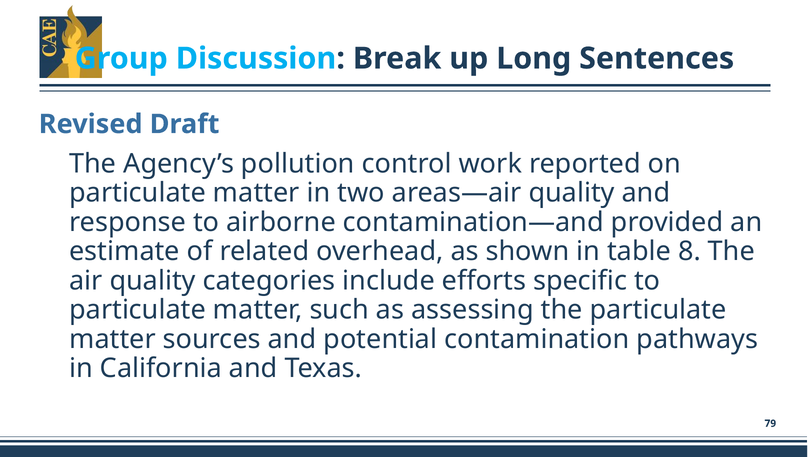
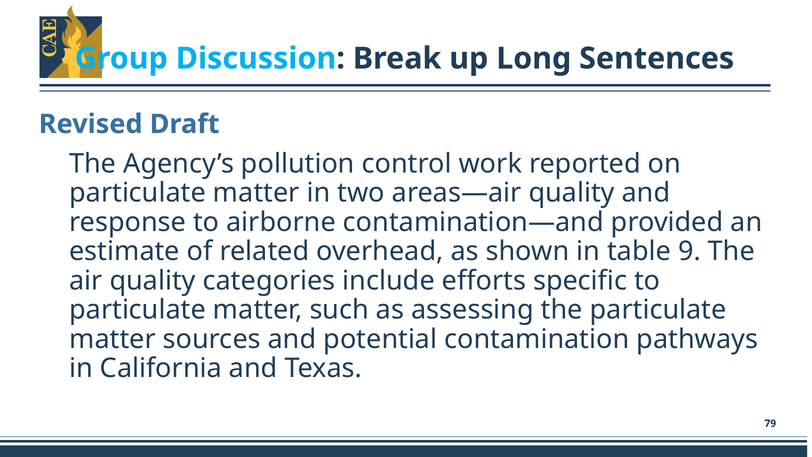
8: 8 -> 9
